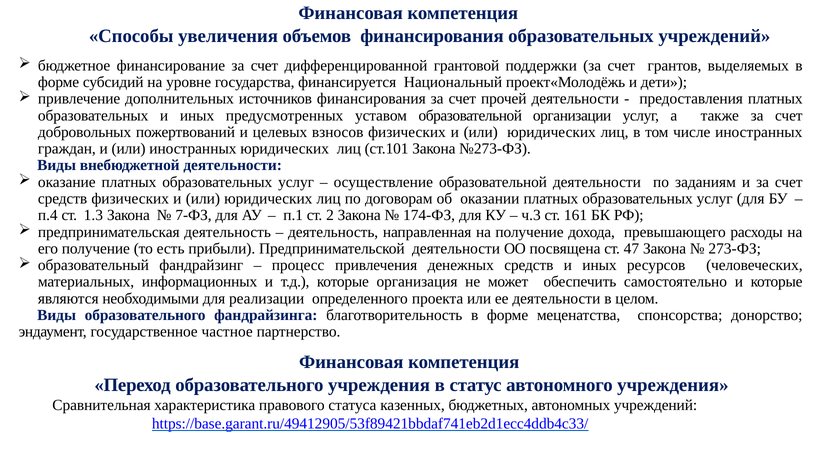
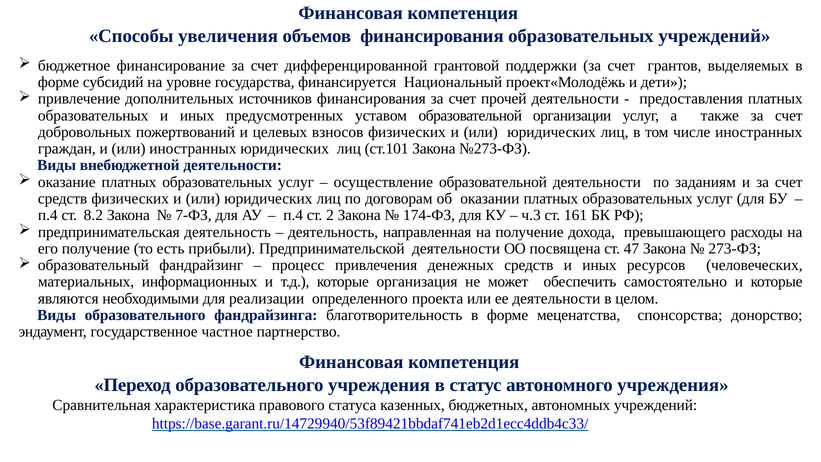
1.3: 1.3 -> 8.2
п.1 at (293, 215): п.1 -> п.4
https://base.garant.ru/49412905/53f89421bbdaf741eb2d1ecc4ddb4c33/: https://base.garant.ru/49412905/53f89421bbdaf741eb2d1ecc4ddb4c33/ -> https://base.garant.ru/14729940/53f89421bbdaf741eb2d1ecc4ddb4c33/
